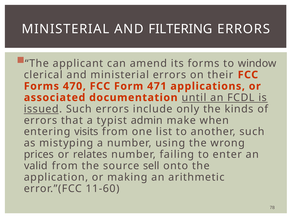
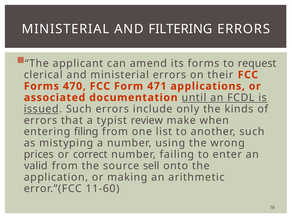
window: window -> request
admin: admin -> review
visits: visits -> filing
relates: relates -> correct
